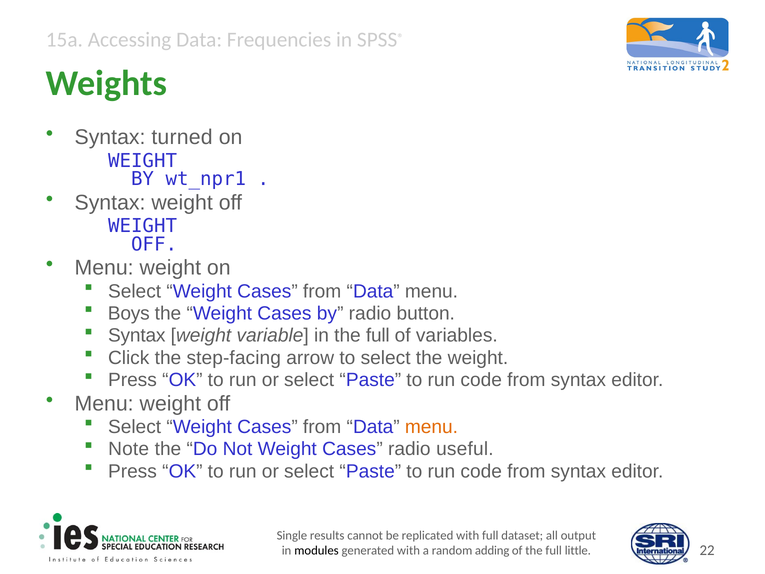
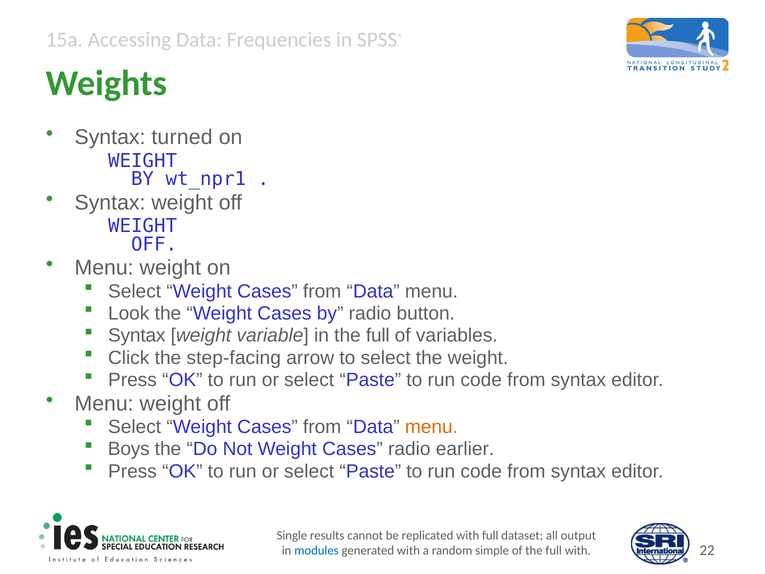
Boys: Boys -> Look
Note: Note -> Boys
useful: useful -> earlier
modules colour: black -> blue
adding: adding -> simple
full little: little -> with
